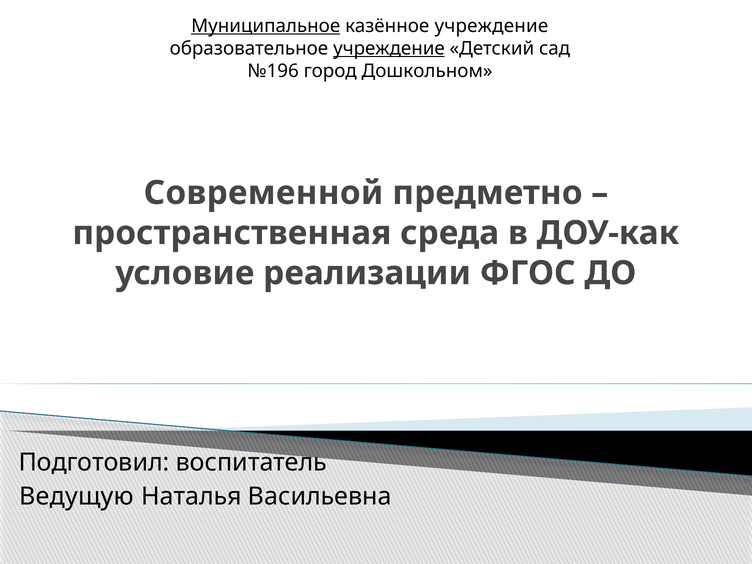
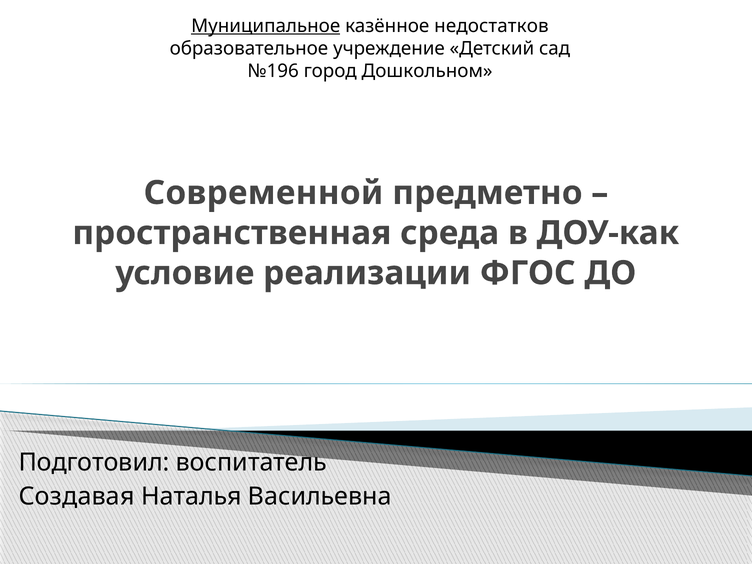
казённое учреждение: учреждение -> недостатков
учреждение at (389, 48) underline: present -> none
Ведущую: Ведущую -> Создавая
